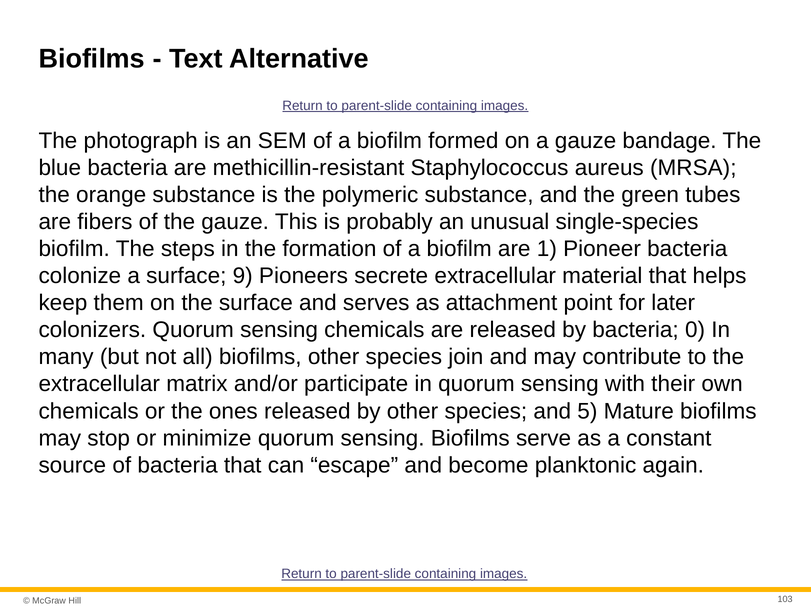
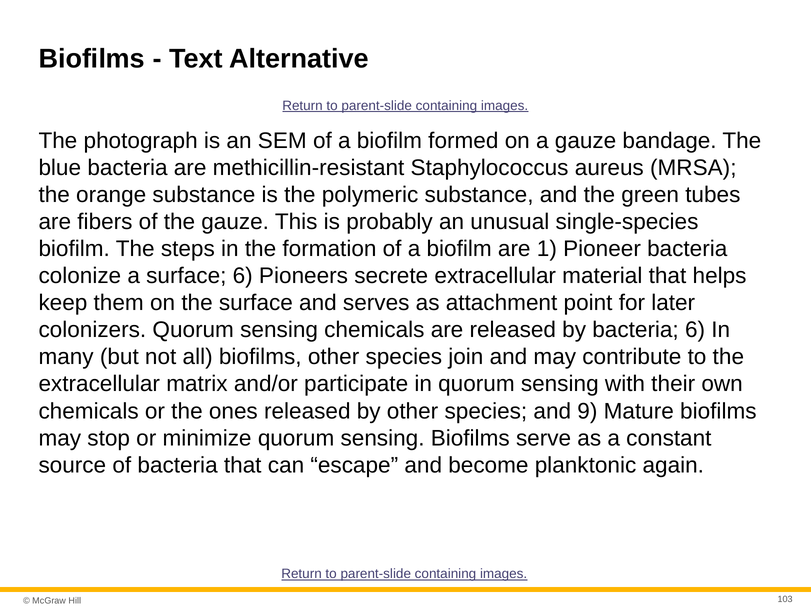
surface 9: 9 -> 6
bacteria 0: 0 -> 6
5: 5 -> 9
